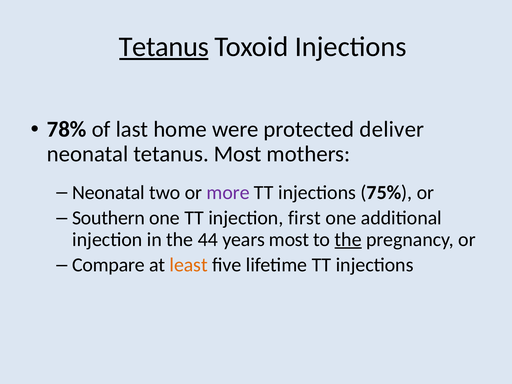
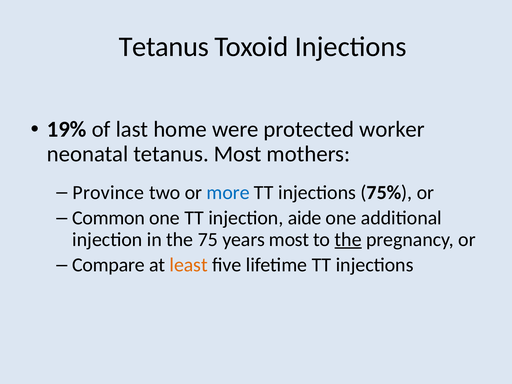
Tetanus at (164, 47) underline: present -> none
78%: 78% -> 19%
deliver: deliver -> worker
Neonatal at (109, 193): Neonatal -> Province
more colour: purple -> blue
Southern: Southern -> Common
first: first -> aide
44: 44 -> 75
